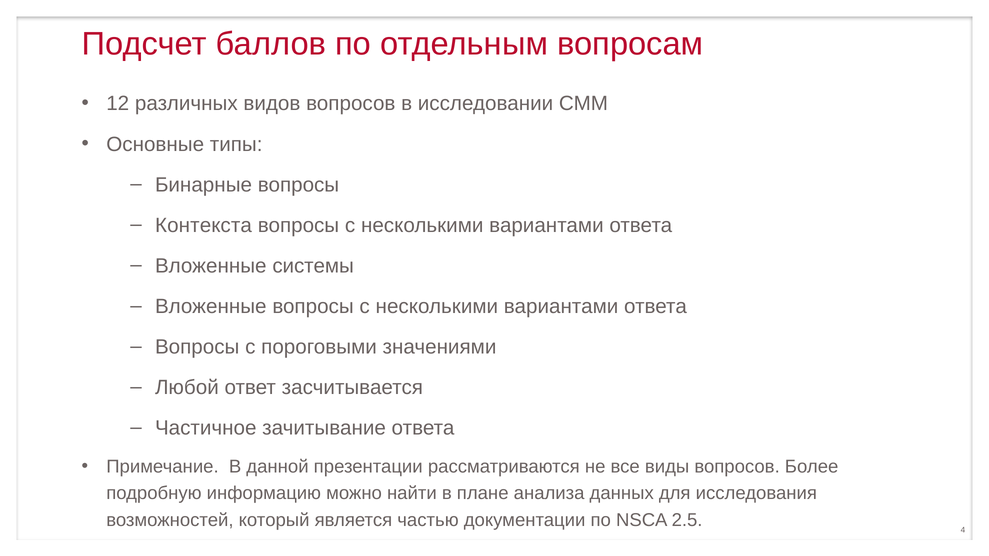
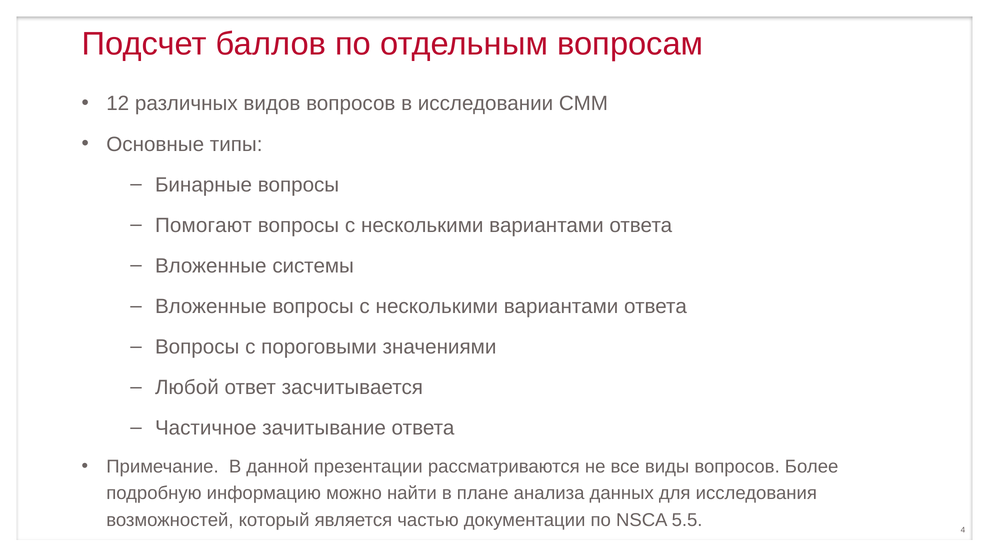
Контекста: Контекста -> Помогают
2.5: 2.5 -> 5.5
